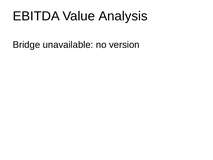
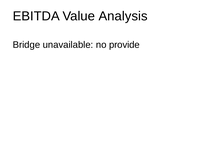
version: version -> provide
